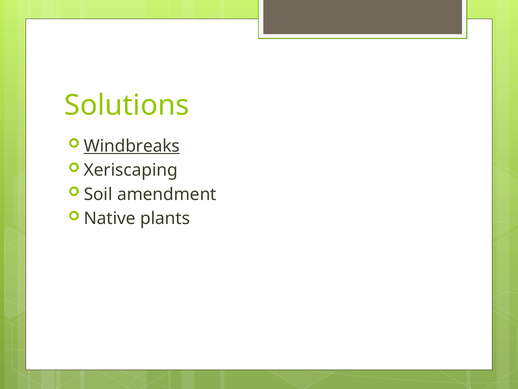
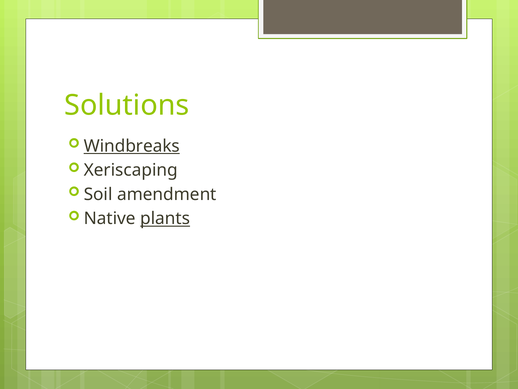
plants underline: none -> present
